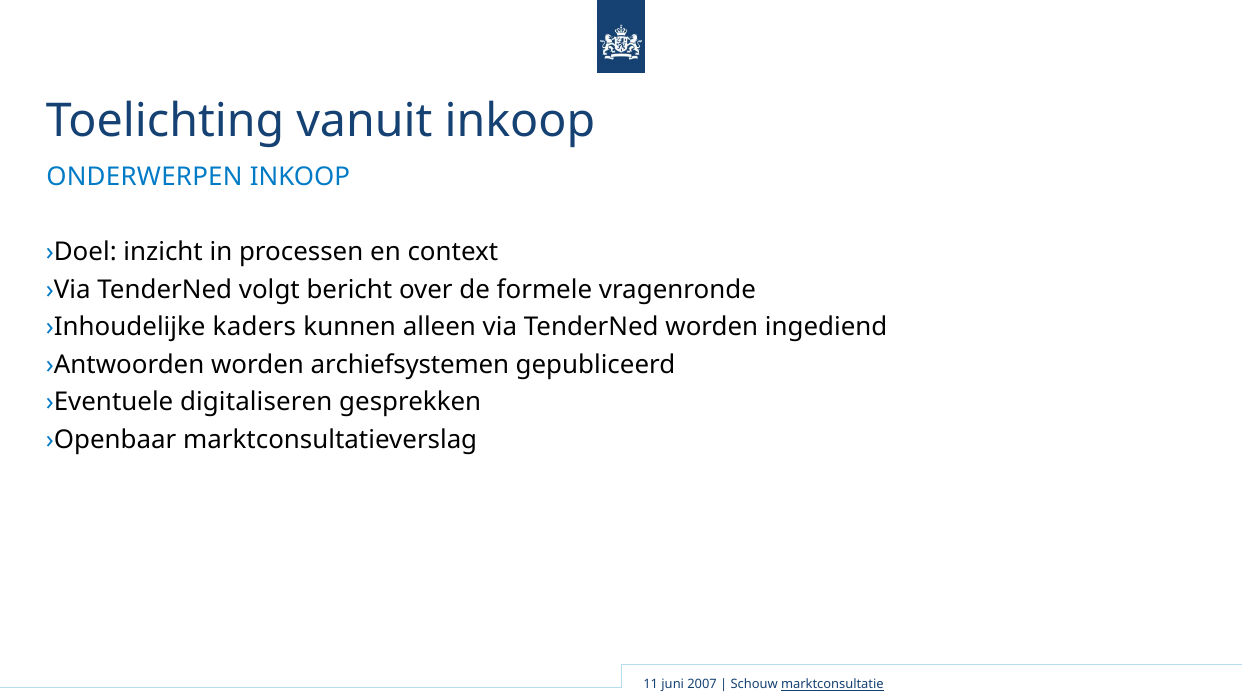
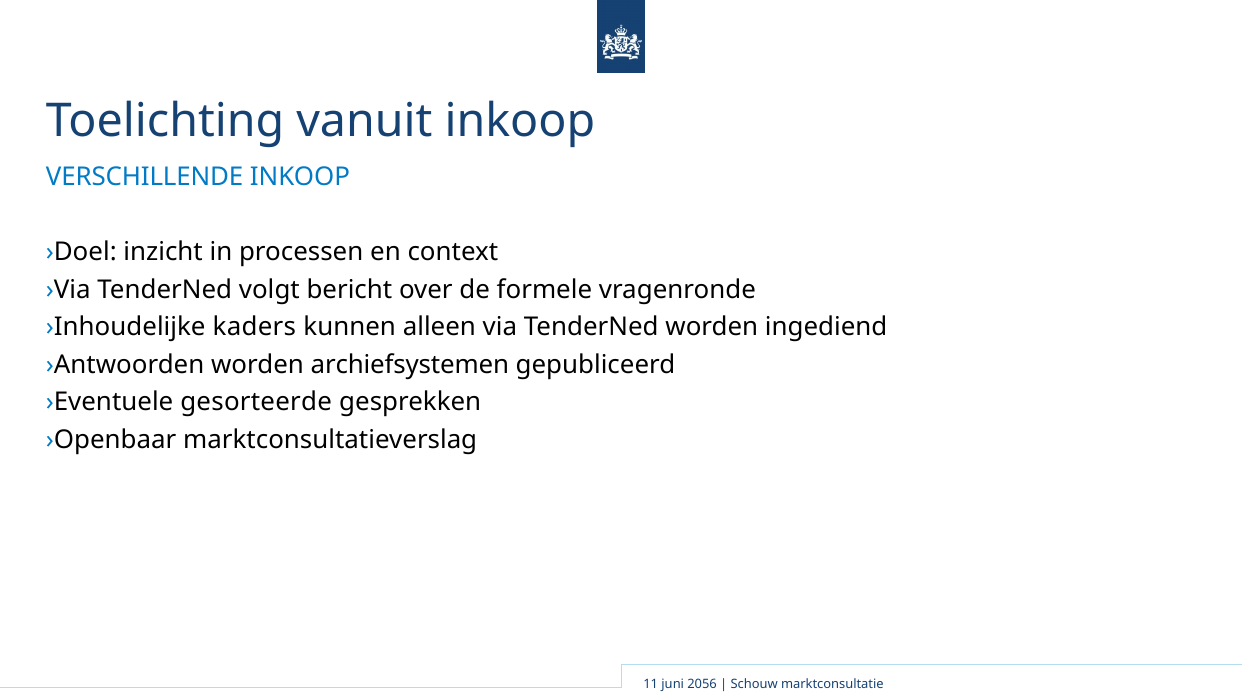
ONDERWERPEN: ONDERWERPEN -> VERSCHILLENDE
digitaliseren: digitaliseren -> gesorteerde
2007: 2007 -> 2056
marktconsultatie underline: present -> none
